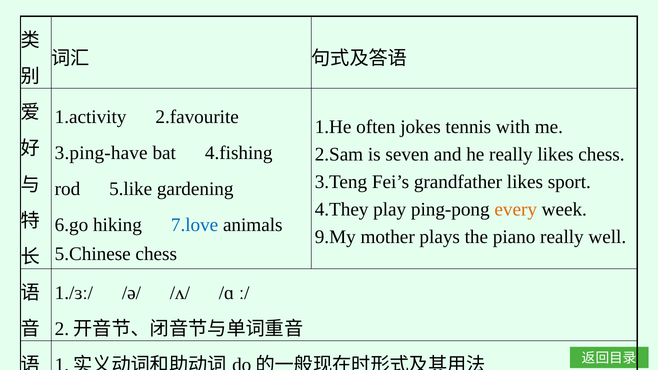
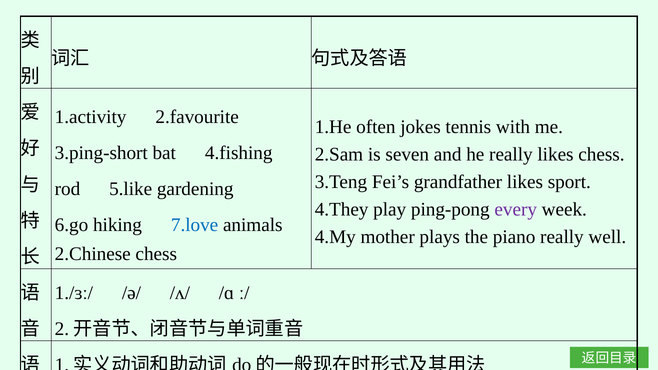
3.ping-have: 3.ping-have -> 3.ping-short
every colour: orange -> purple
9.My: 9.My -> 4.My
5.Chinese: 5.Chinese -> 2.Chinese
